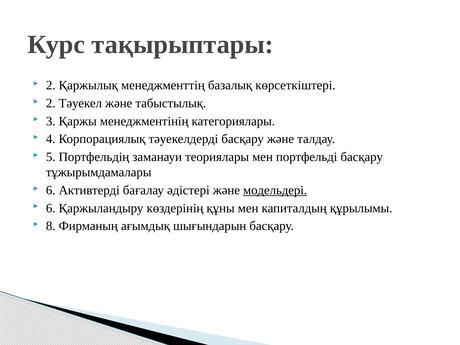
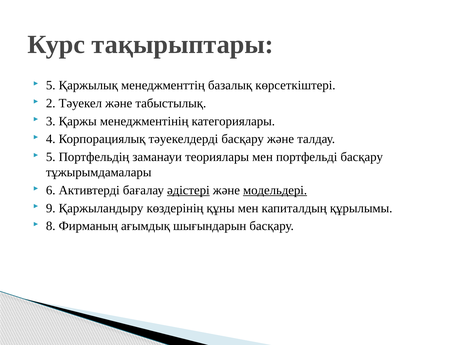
2 at (51, 85): 2 -> 5
әдістері underline: none -> present
6 at (51, 208): 6 -> 9
